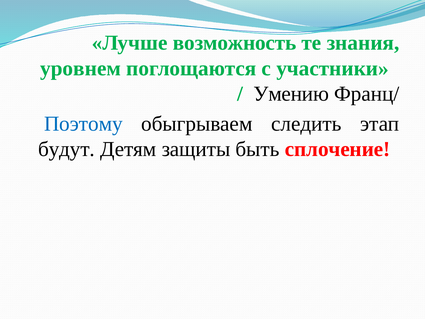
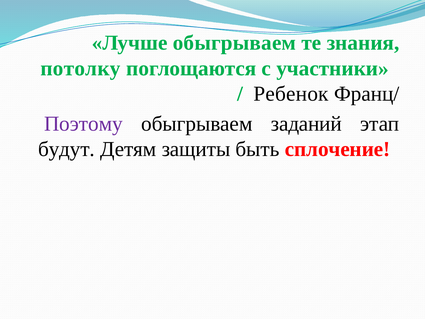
Лучше возможность: возможность -> обыгрываем
уровнем: уровнем -> потолку
Умению: Умению -> Ребенок
Поэтому colour: blue -> purple
следить: следить -> заданий
